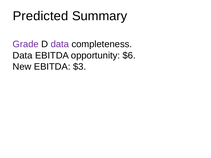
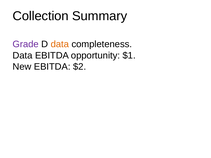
Predicted: Predicted -> Collection
data at (60, 44) colour: purple -> orange
$6: $6 -> $1
$3: $3 -> $2
